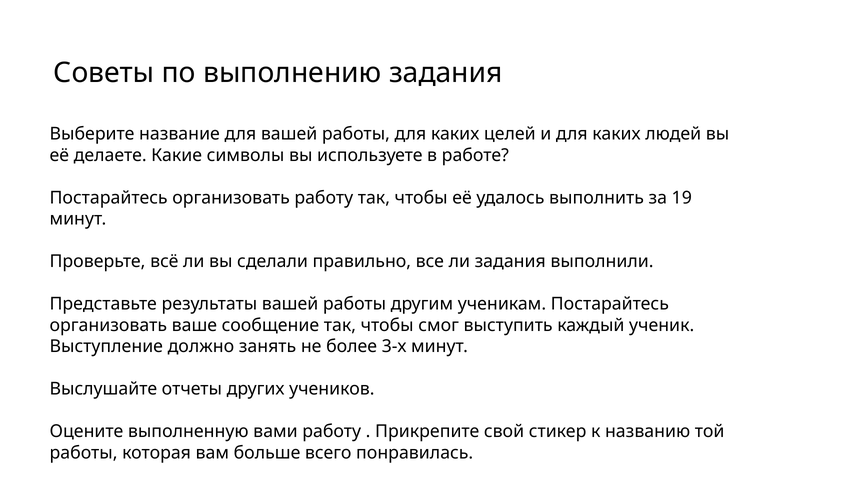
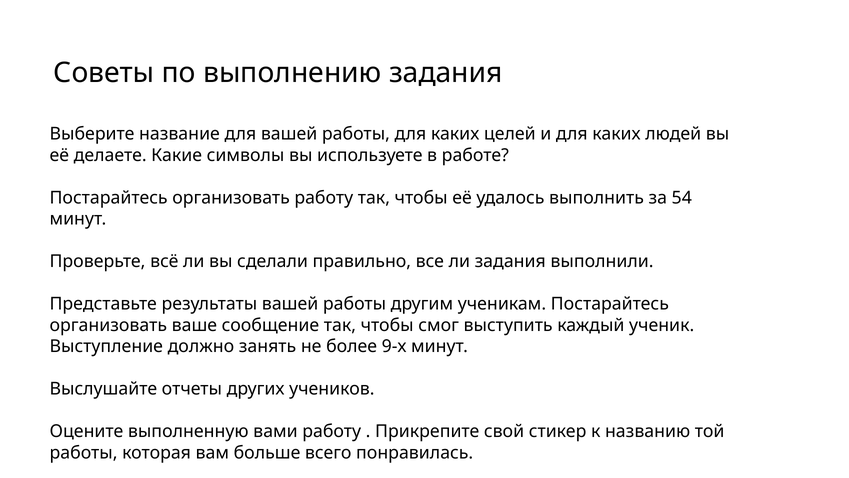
19: 19 -> 54
3-х: 3-х -> 9-х
